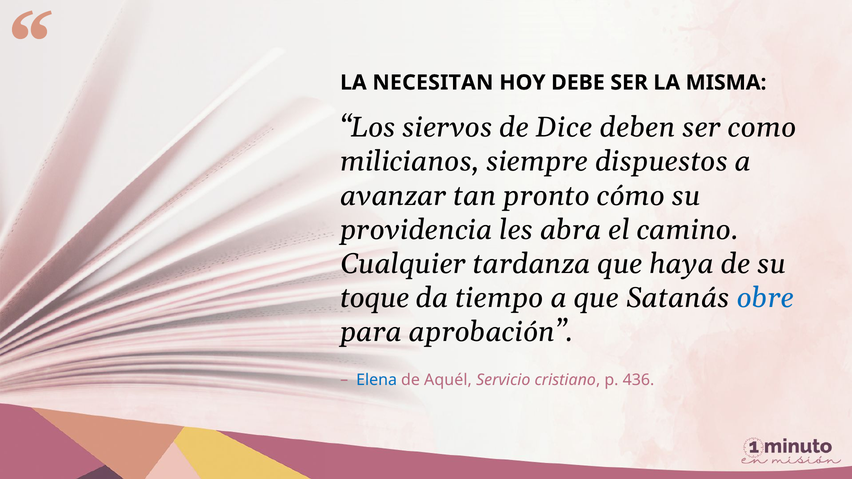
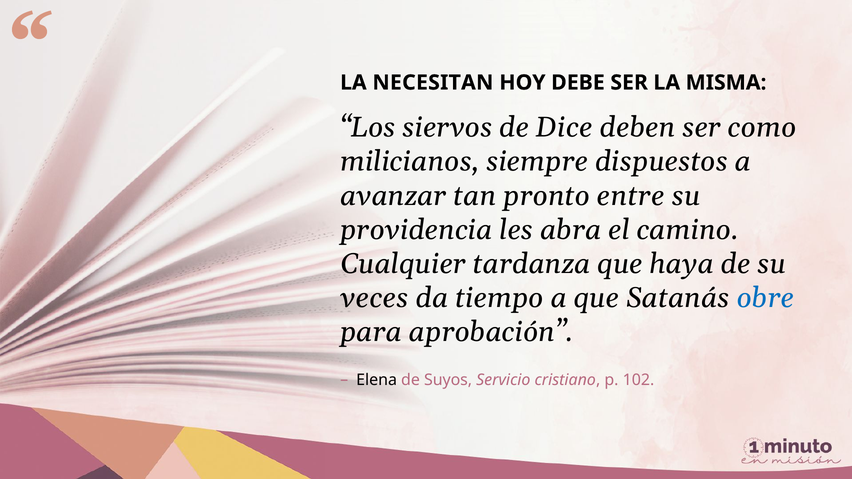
cómo: cómo -> entre
toque: toque -> veces
Elena colour: blue -> black
Aquél: Aquél -> Suyos
436: 436 -> 102
